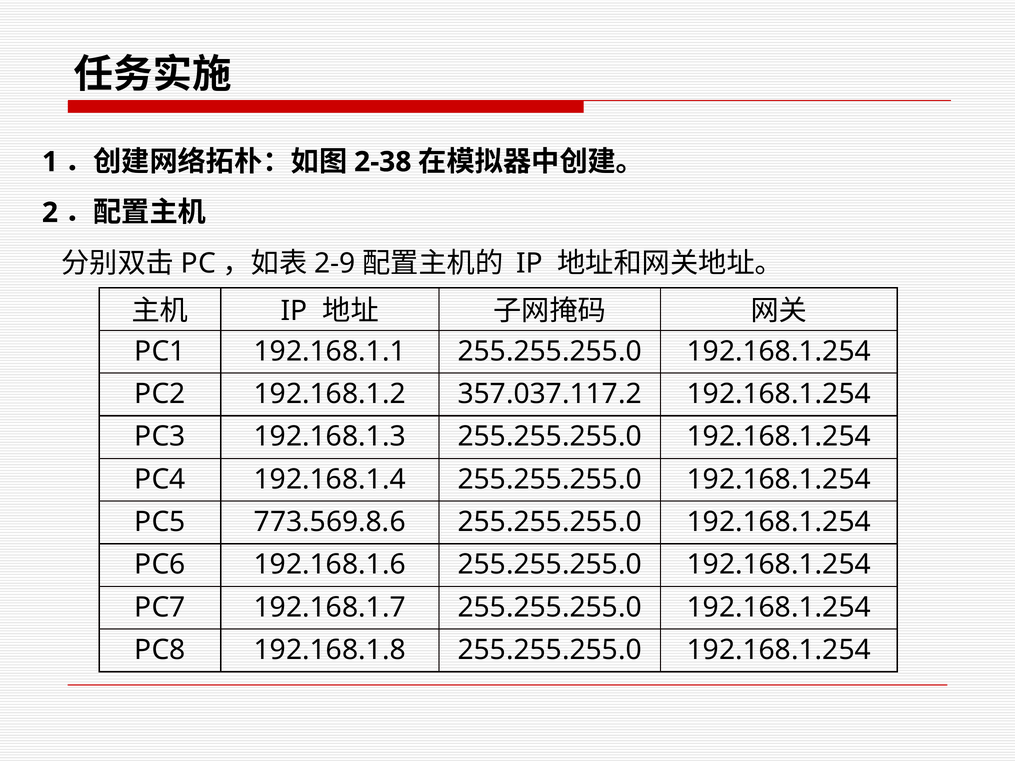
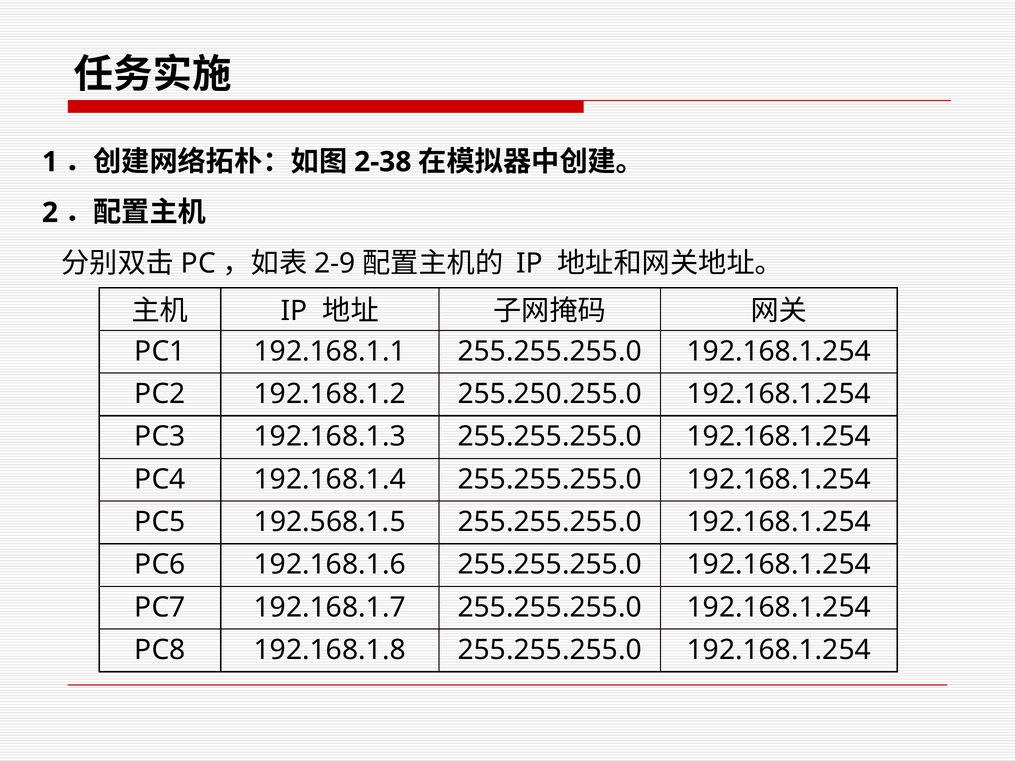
357.037.117.2: 357.037.117.2 -> 255.250.255.0
773.569.8.6: 773.569.8.6 -> 192.568.1.5
